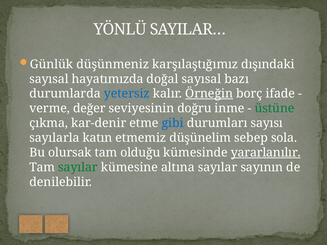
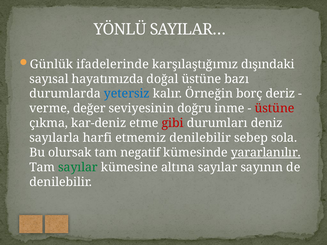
düşünmeniz: düşünmeniz -> ifadelerinde
doğal sayısal: sayısal -> üstüne
Örneğin underline: present -> none
ifade: ifade -> deriz
üstüne at (275, 109) colour: green -> red
kar-denir: kar-denir -> kar-deniz
gibi colour: blue -> red
sayısı: sayısı -> deniz
katın: katın -> harfi
etmemiz düşünelim: düşünelim -> denilebilir
olduğu: olduğu -> negatif
